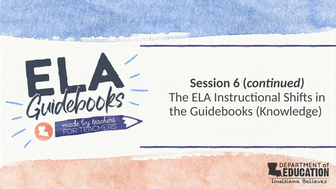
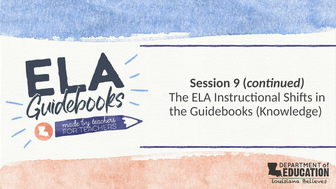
6: 6 -> 9
